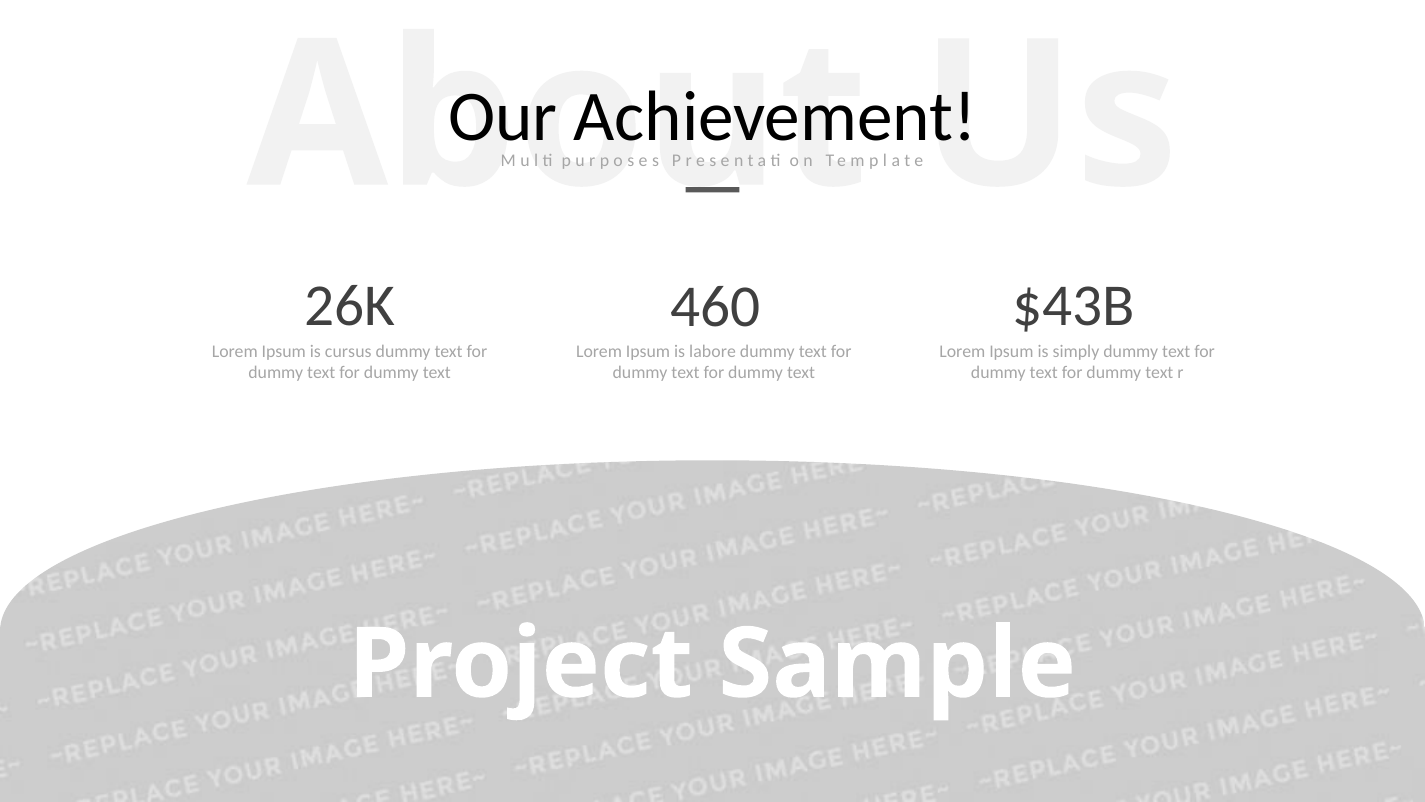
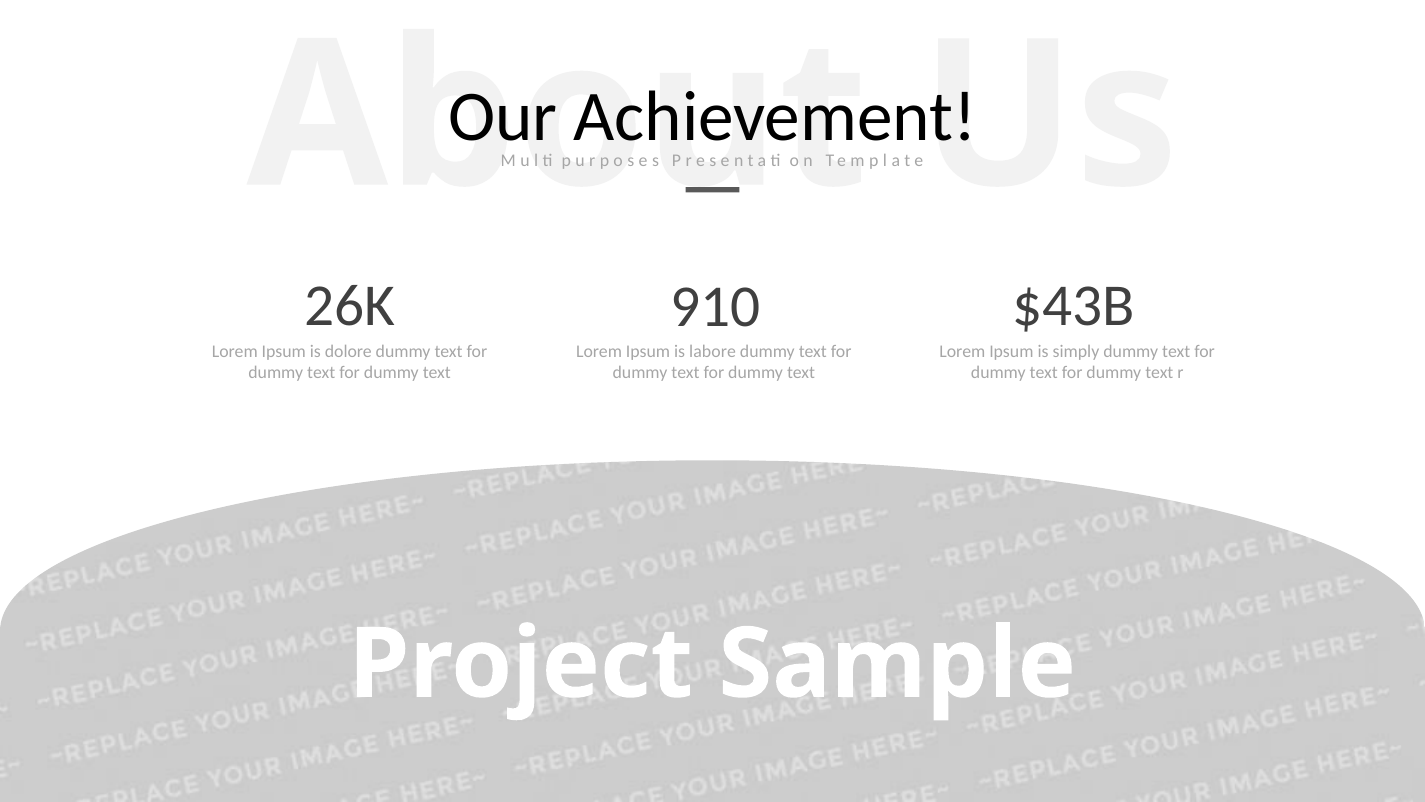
460: 460 -> 910
cursus: cursus -> dolore
